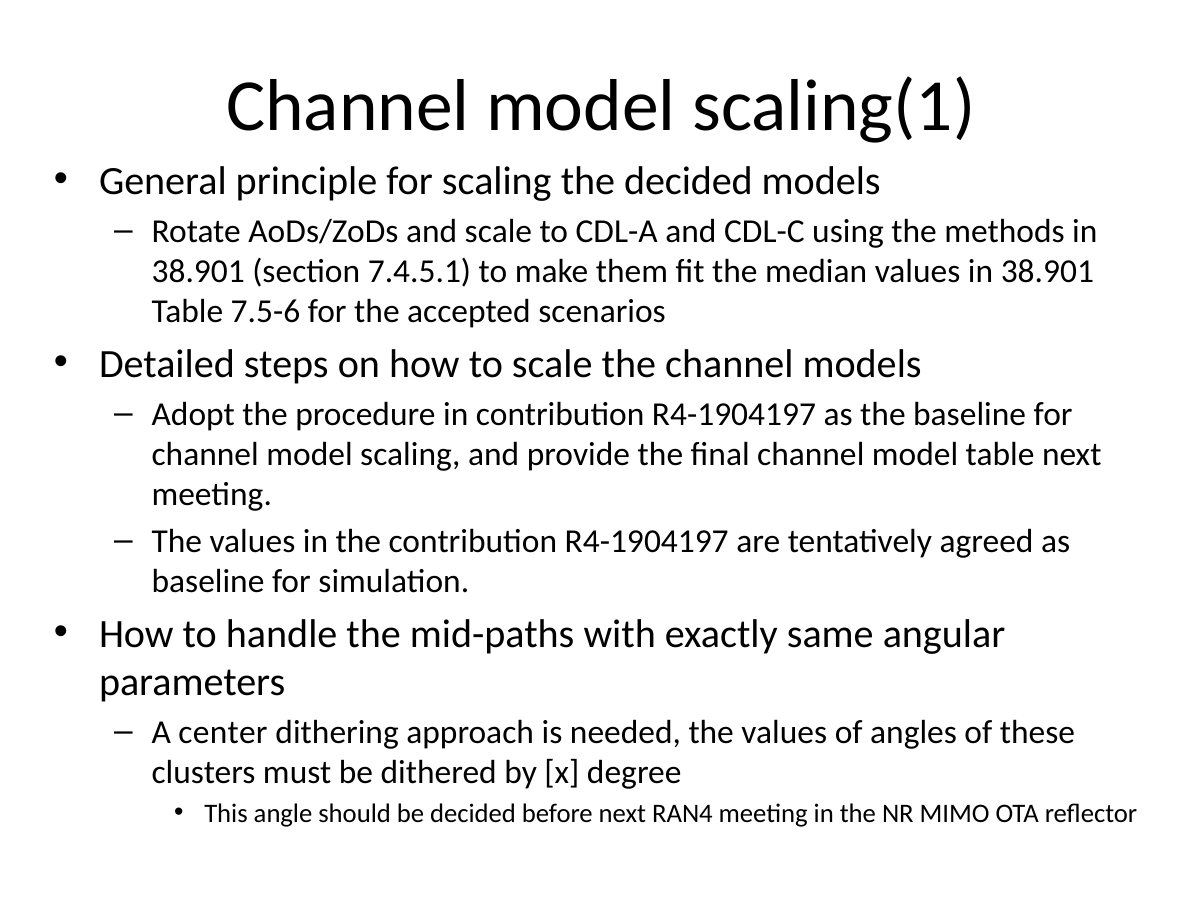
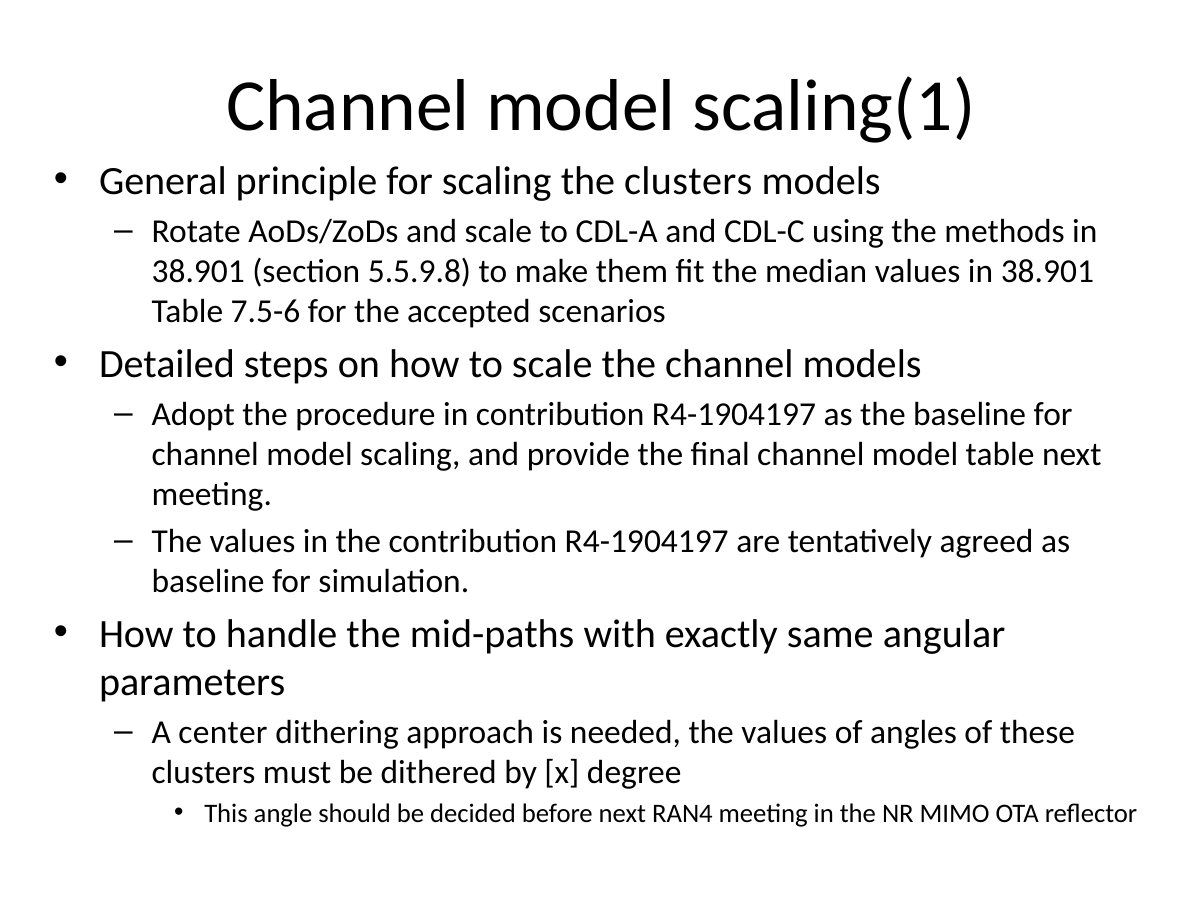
the decided: decided -> clusters
7.4.5.1: 7.4.5.1 -> 5.5.9.8
